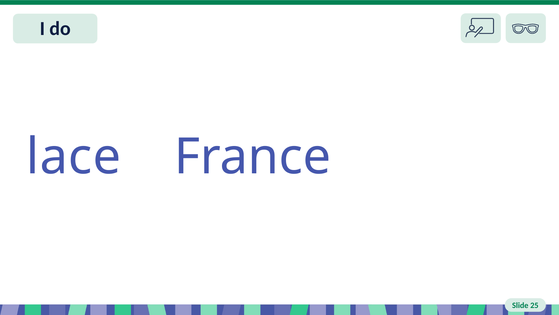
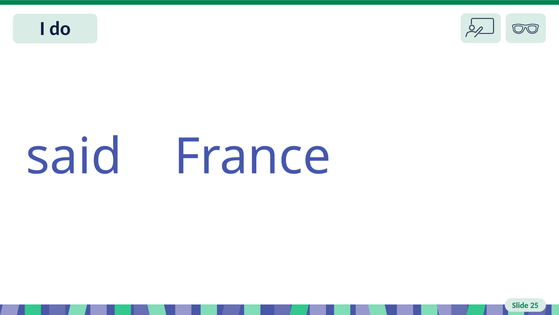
lace: lace -> said
